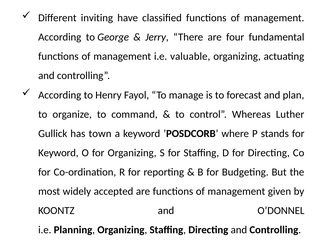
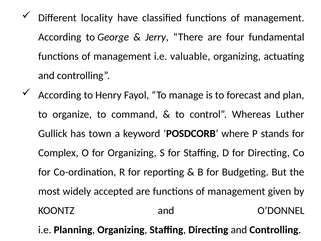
inviting: inviting -> locality
Keyword at (58, 153): Keyword -> Complex
